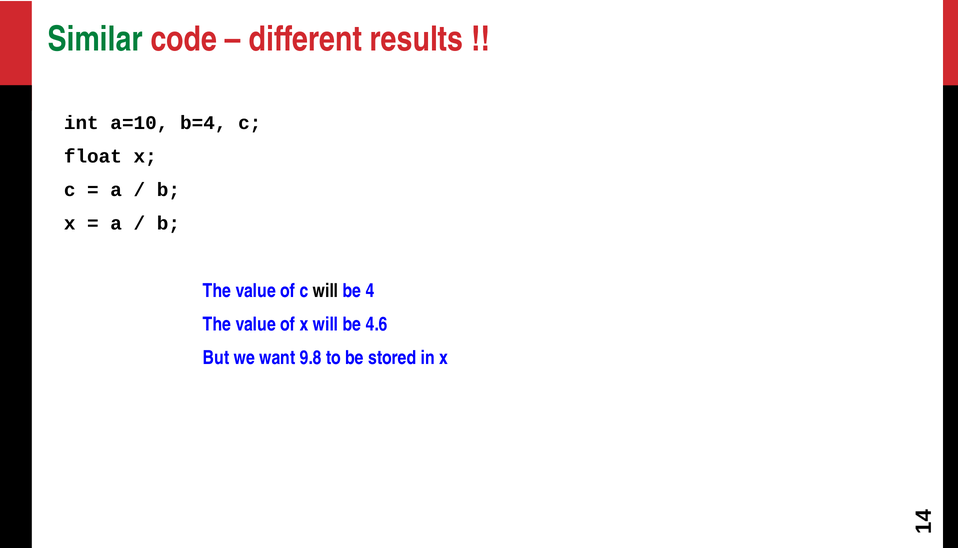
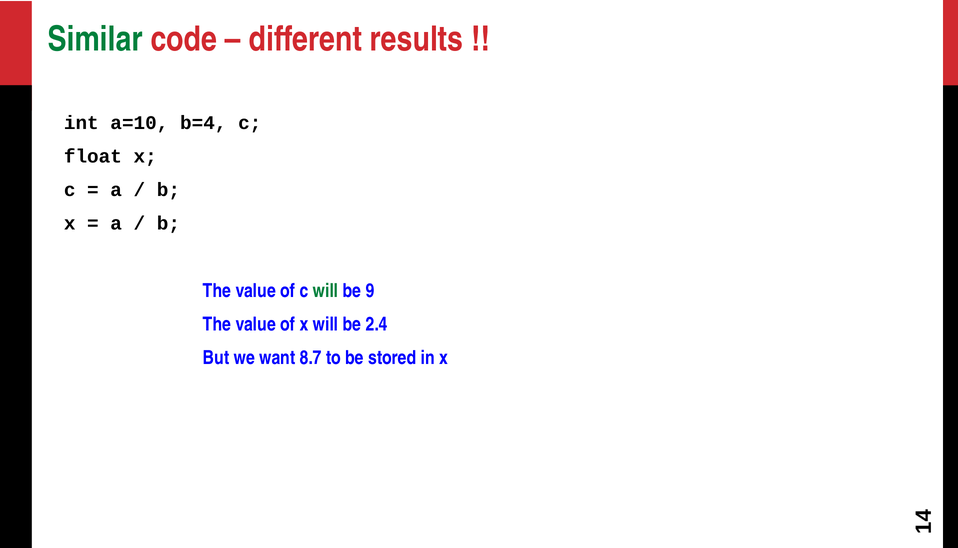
will at (326, 291) colour: black -> green
be 4: 4 -> 9
4.6: 4.6 -> 2.4
9.8: 9.8 -> 8.7
